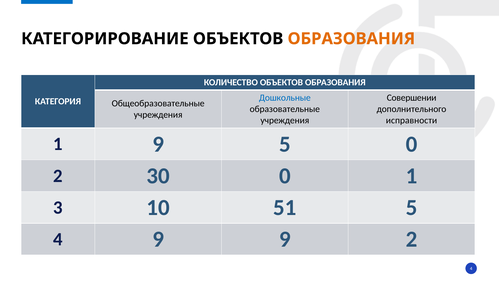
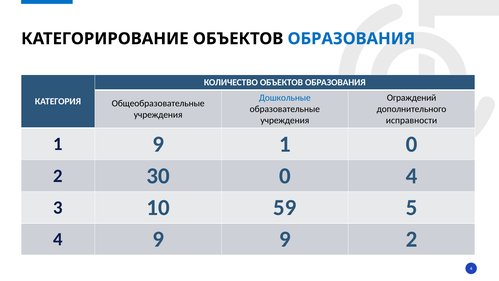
ОБРАЗОВАНИЯ at (351, 39) colour: orange -> blue
Совершении: Совершении -> Ограждений
9 5: 5 -> 1
0 1: 1 -> 4
51: 51 -> 59
